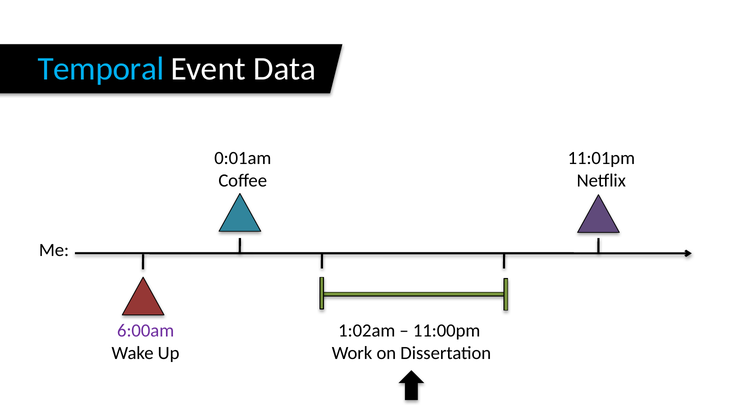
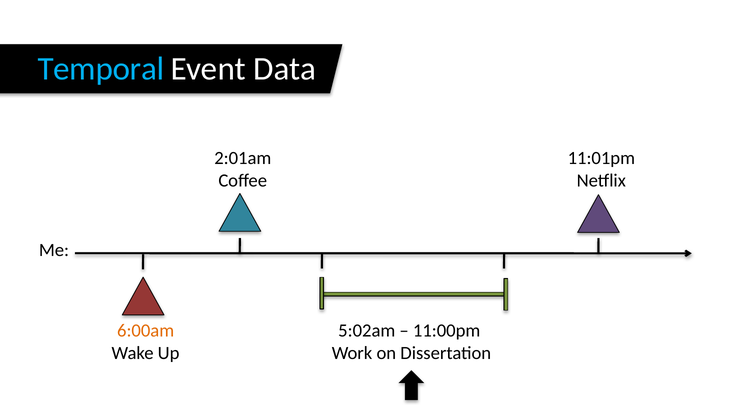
0:01am: 0:01am -> 2:01am
6:00am colour: purple -> orange
1:02am: 1:02am -> 5:02am
